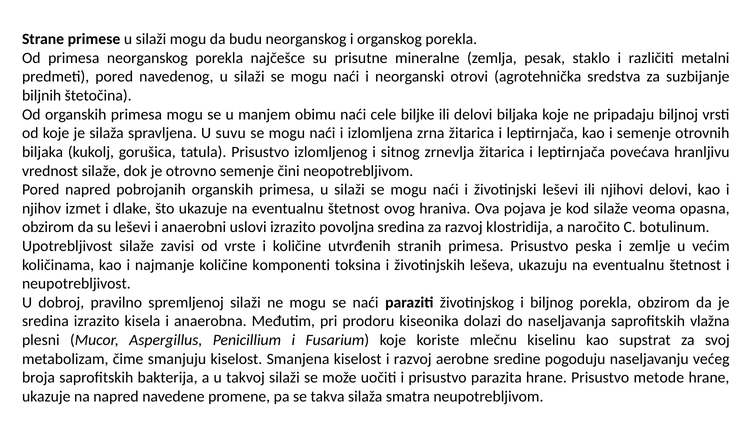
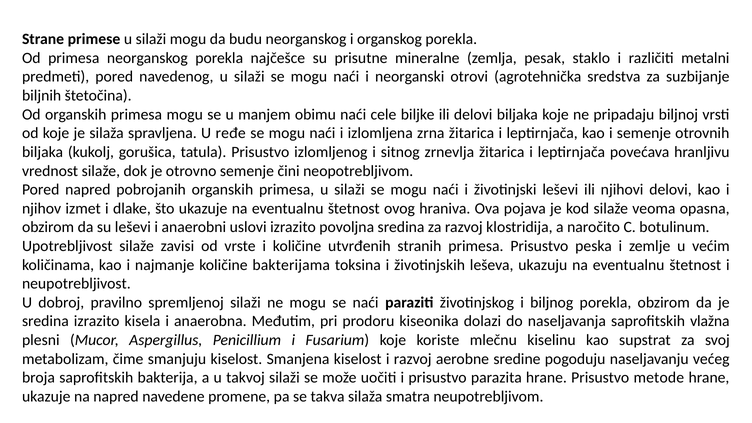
suvu: suvu -> ređe
komponenti: komponenti -> bakterijama
